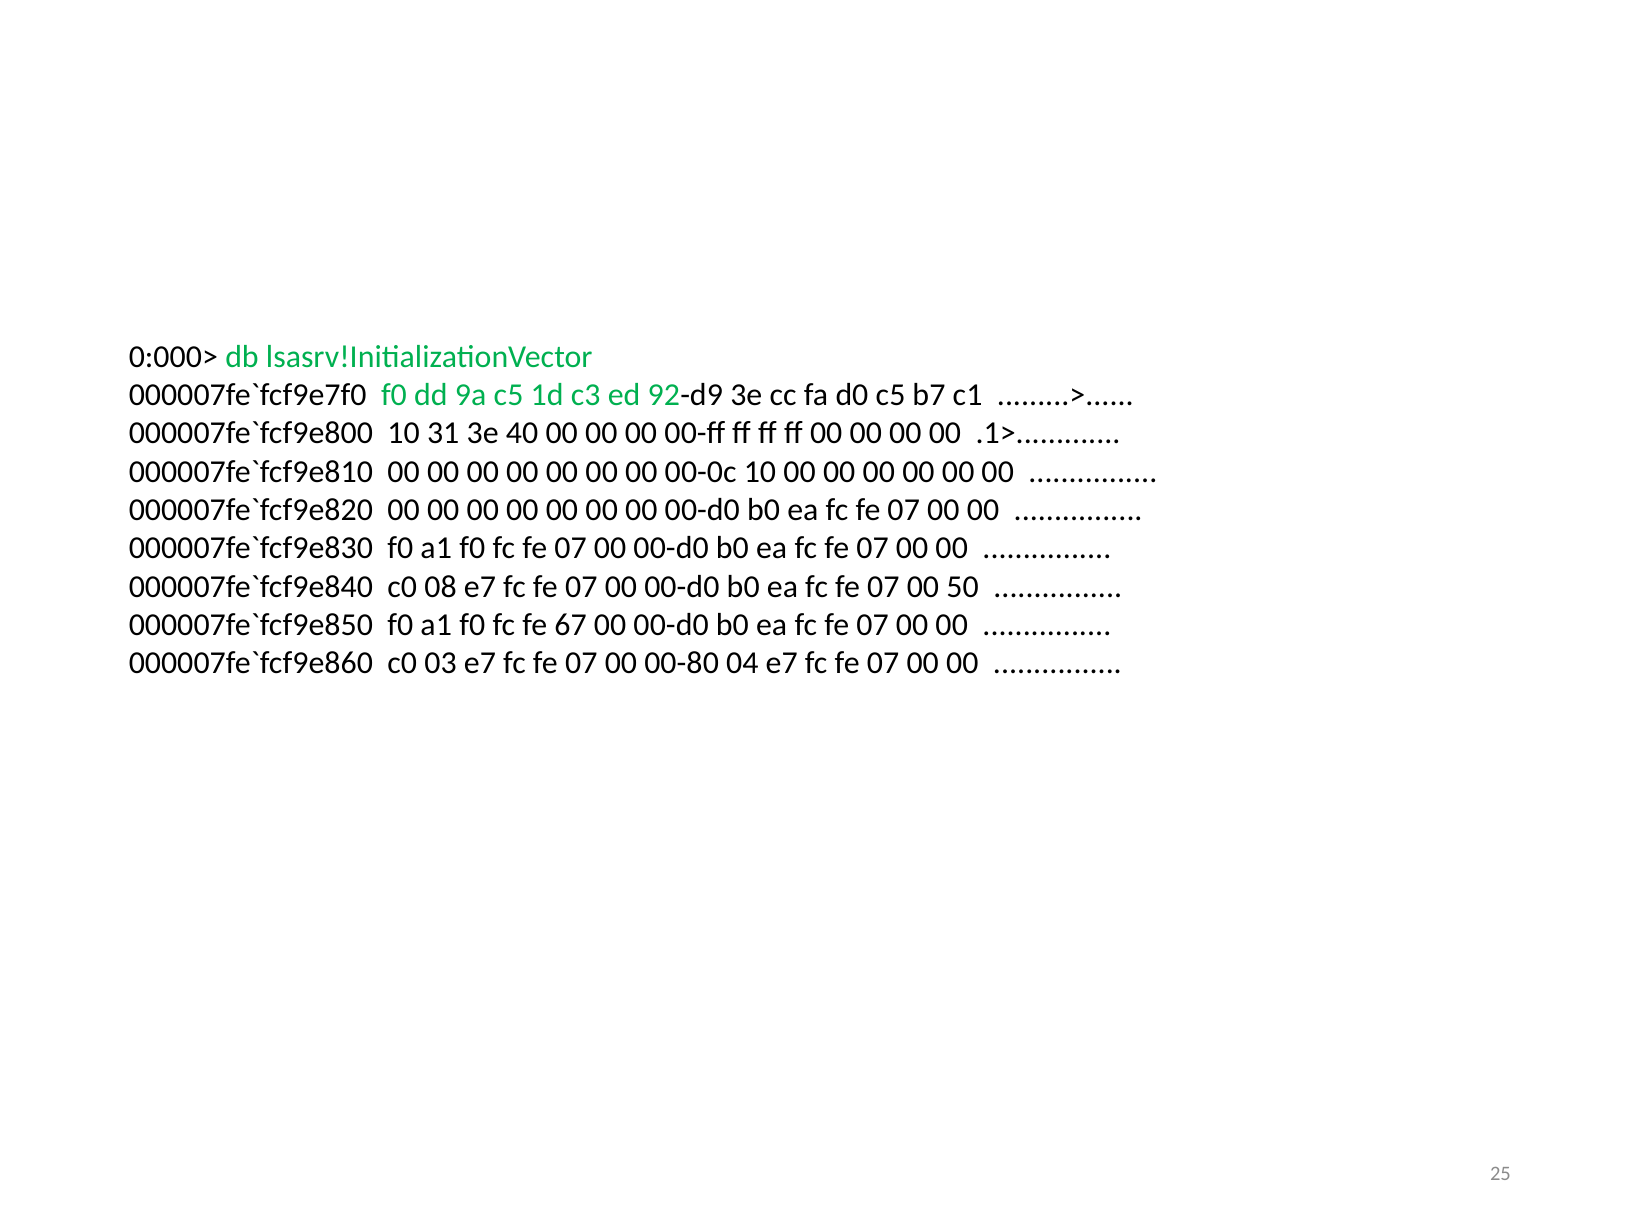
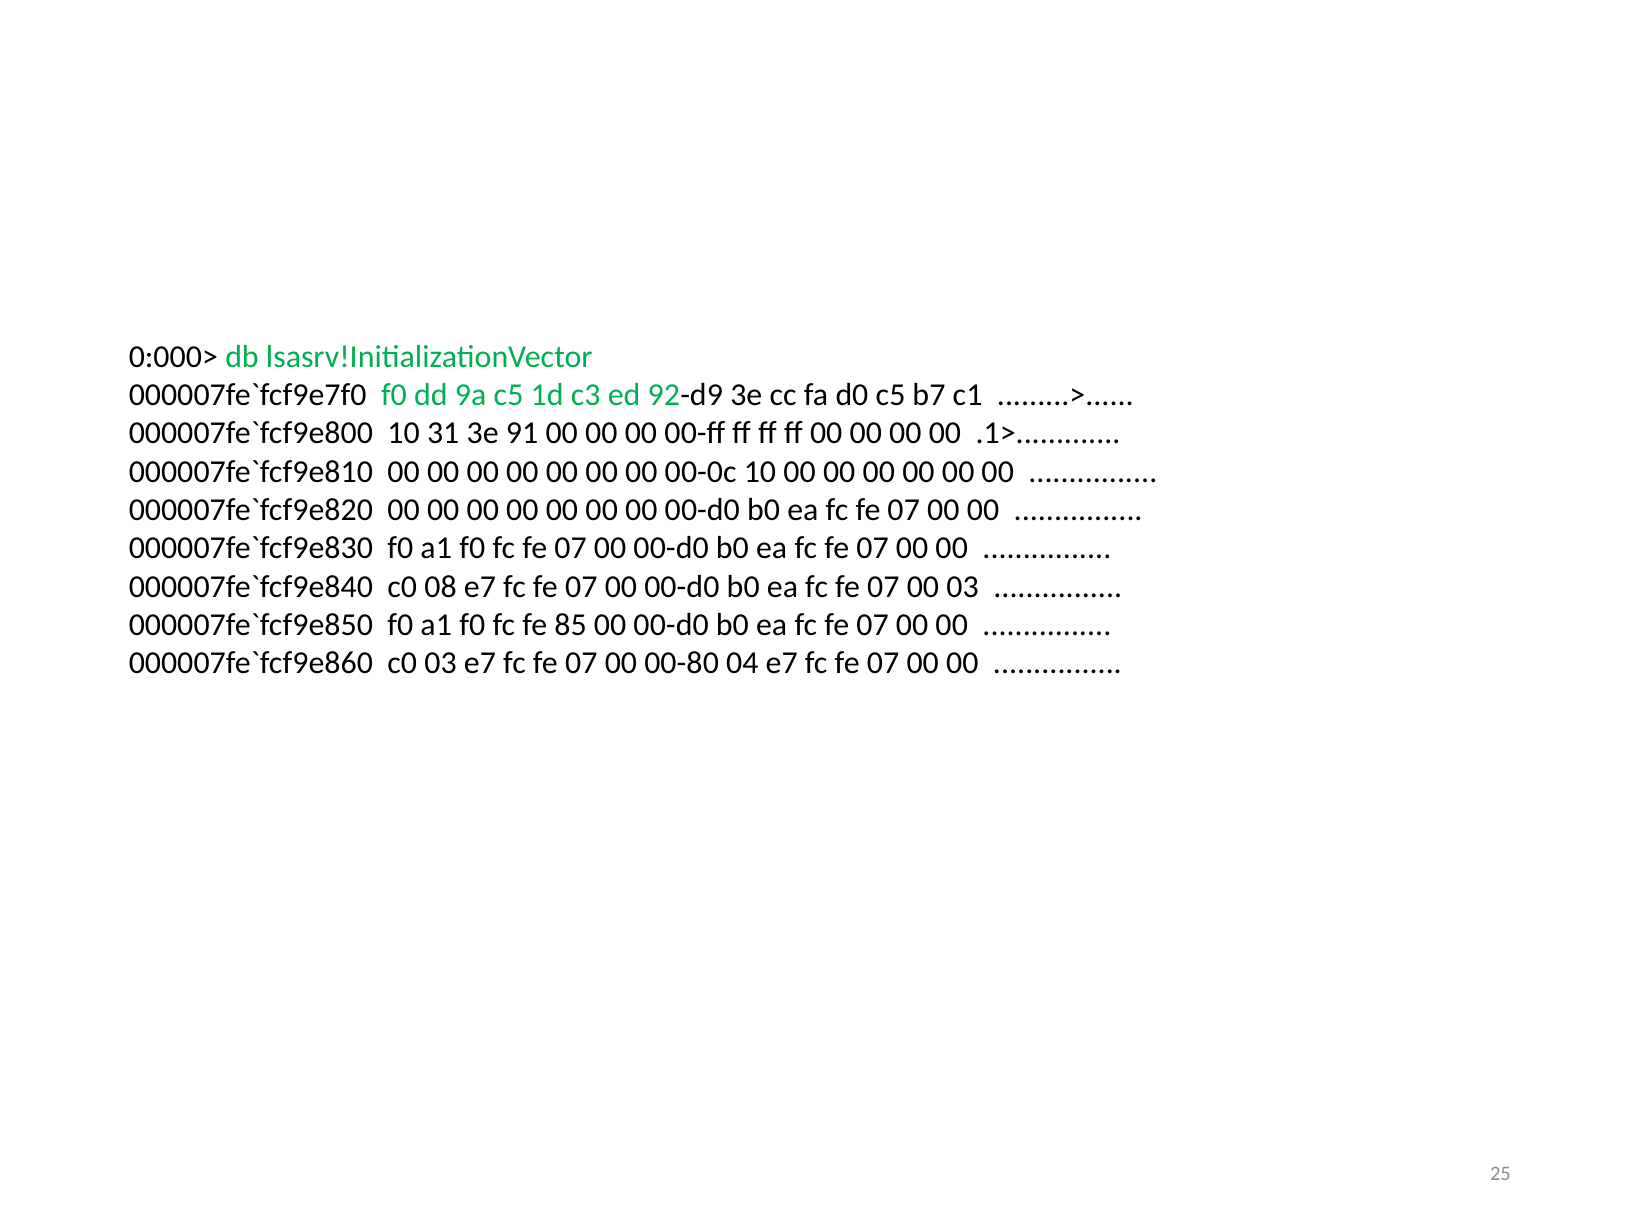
40: 40 -> 91
00 50: 50 -> 03
67: 67 -> 85
